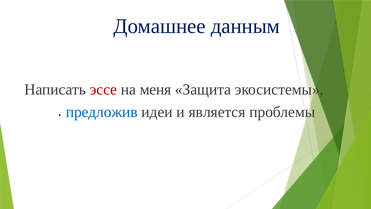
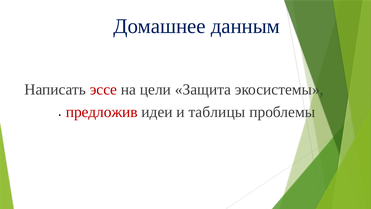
меня: меня -> цели
предложив colour: blue -> red
является: является -> таблицы
